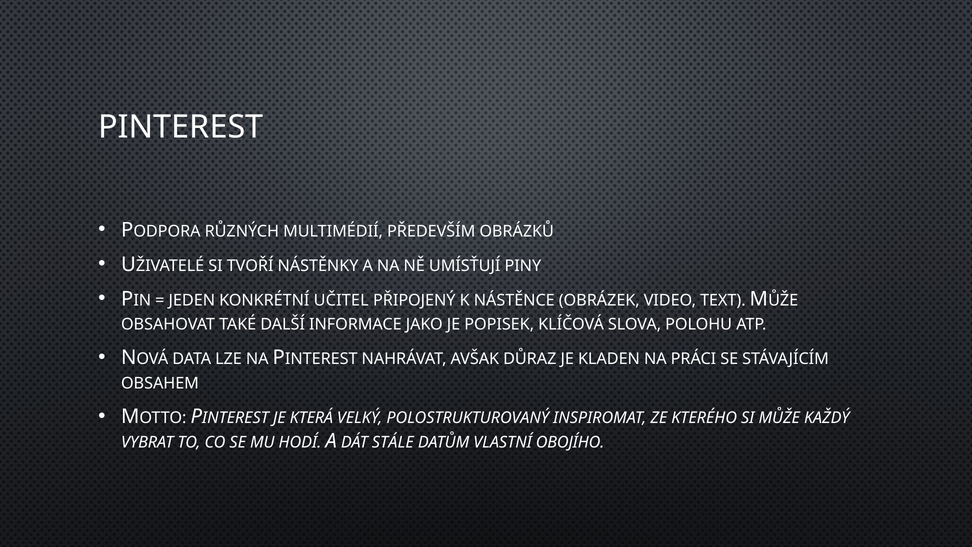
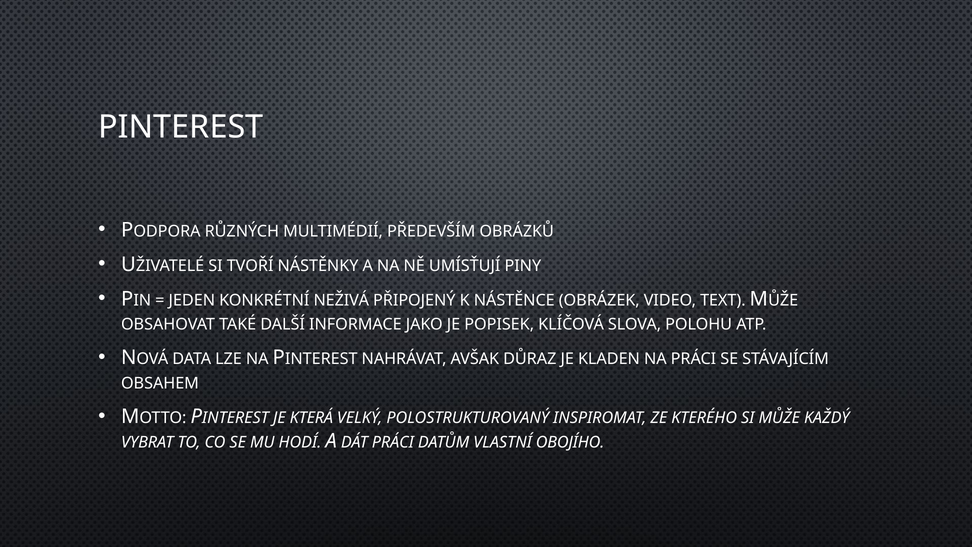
UČITEL: UČITEL -> NEŽIVÁ
DÁT STÁLE: STÁLE -> PRÁCI
